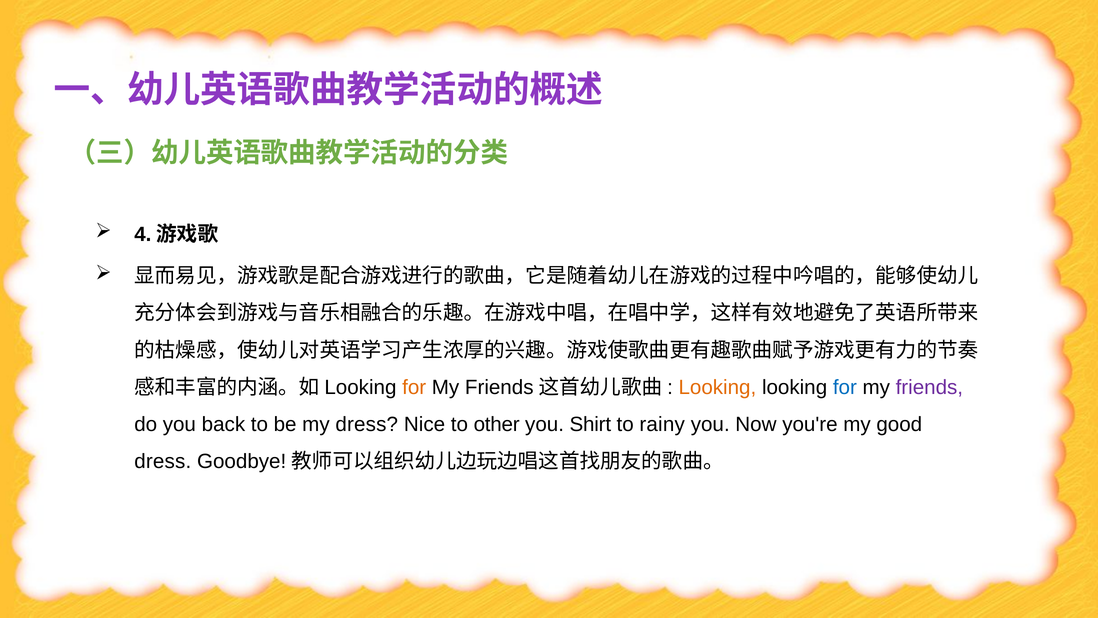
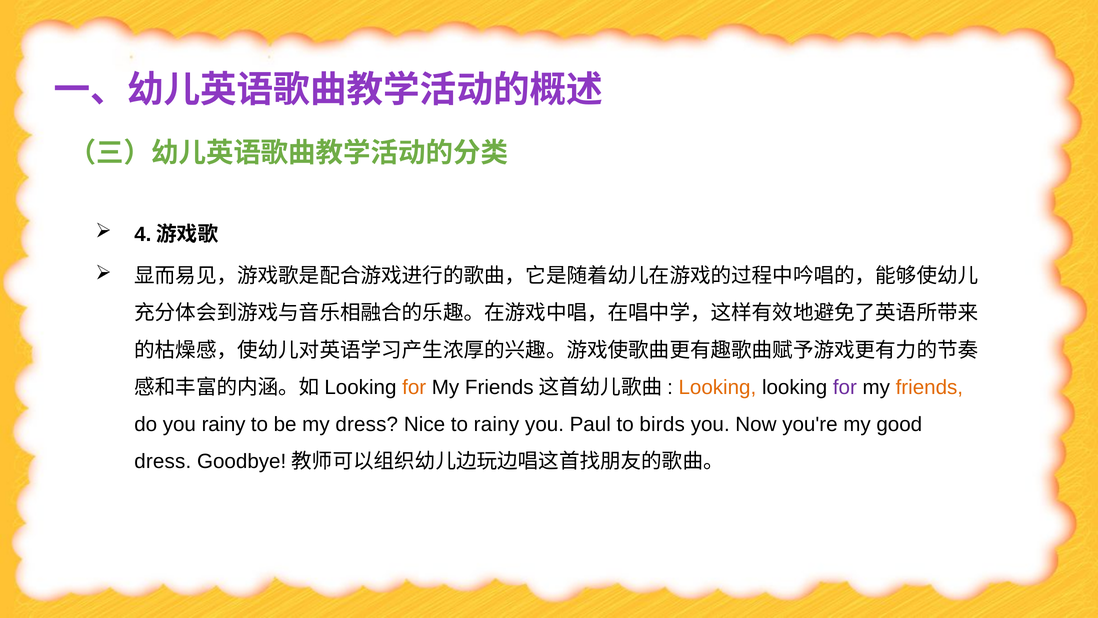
for at (845, 387) colour: blue -> purple
friends at (929, 387) colour: purple -> orange
you back: back -> rainy
to other: other -> rainy
Shirt: Shirt -> Paul
rainy: rainy -> birds
